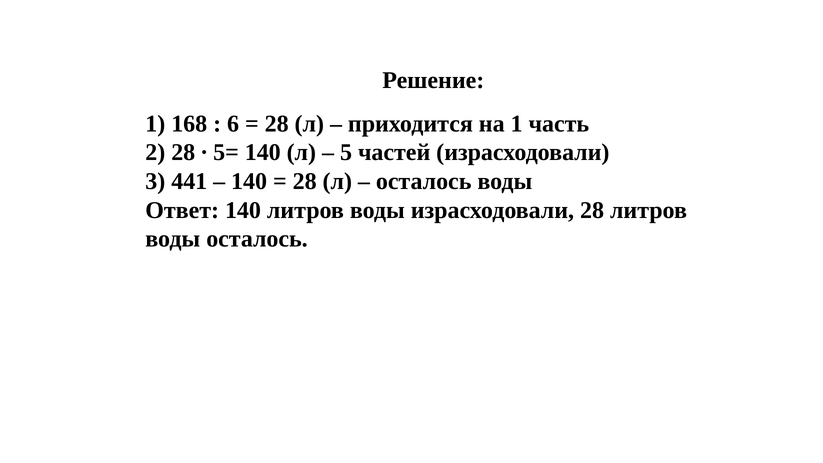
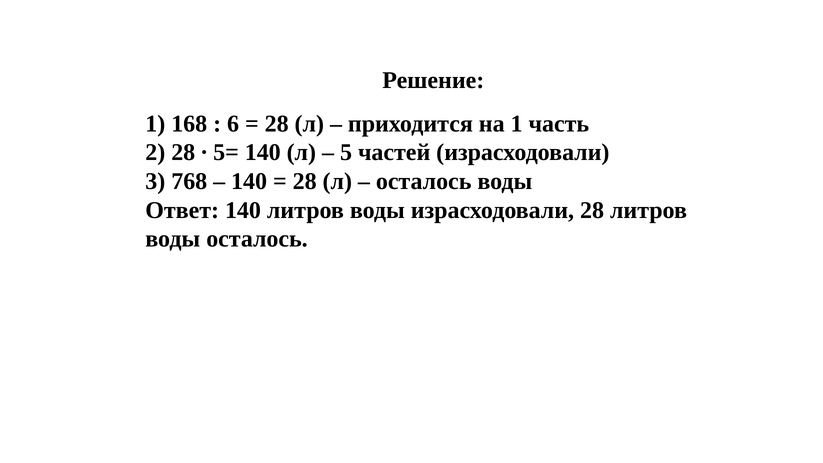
441: 441 -> 768
